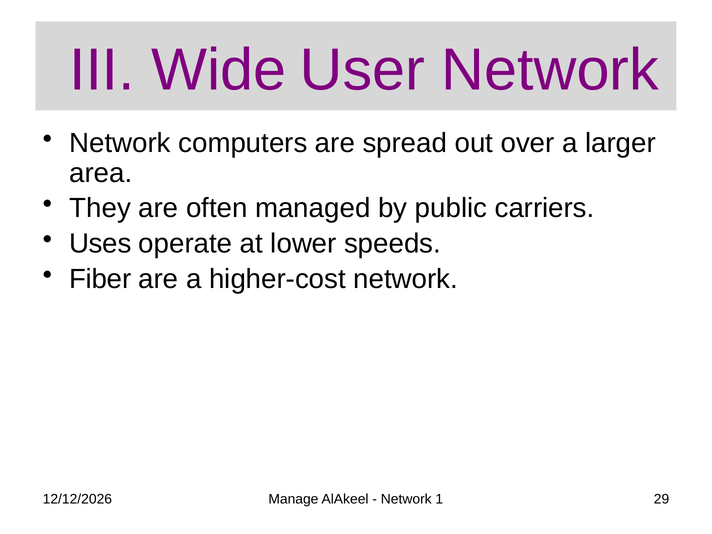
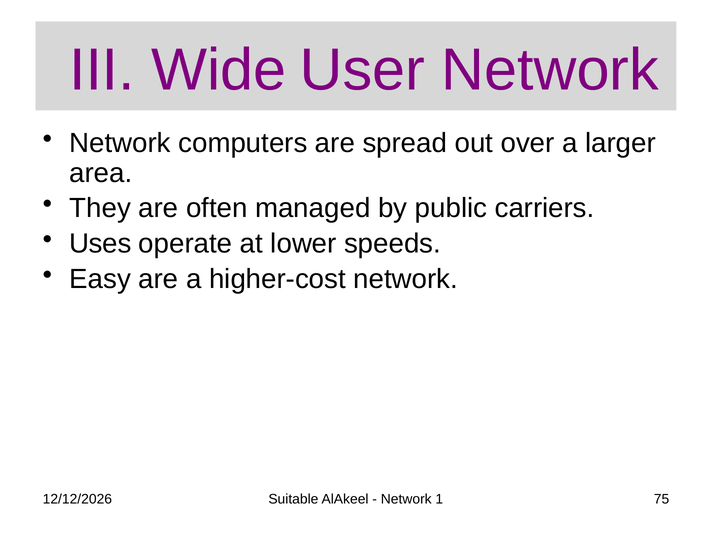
Fiber: Fiber -> Easy
Manage: Manage -> Suitable
29: 29 -> 75
